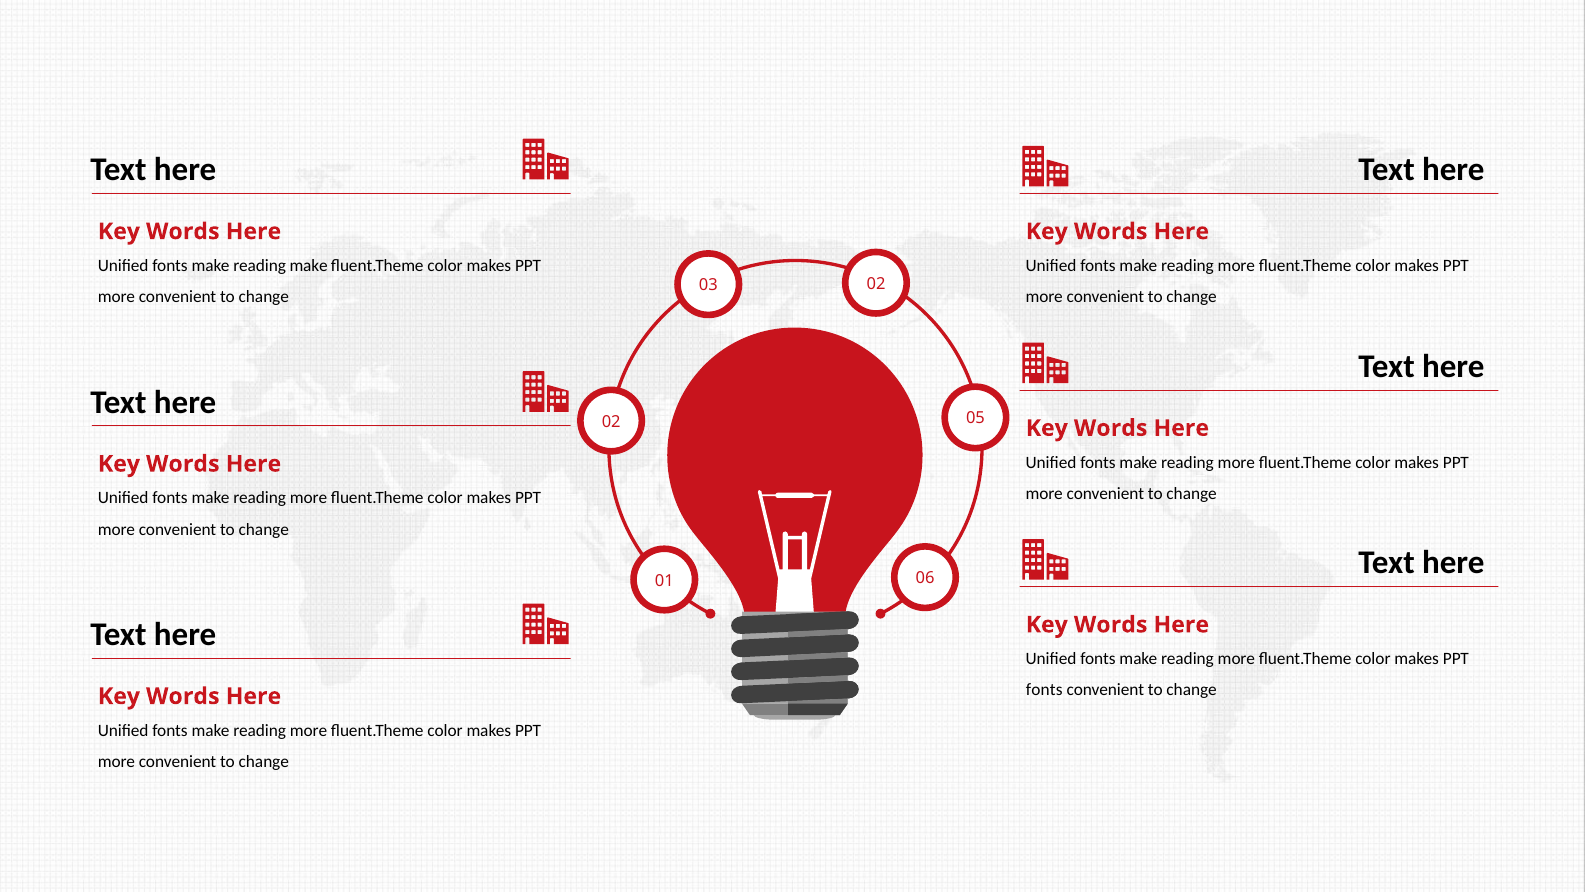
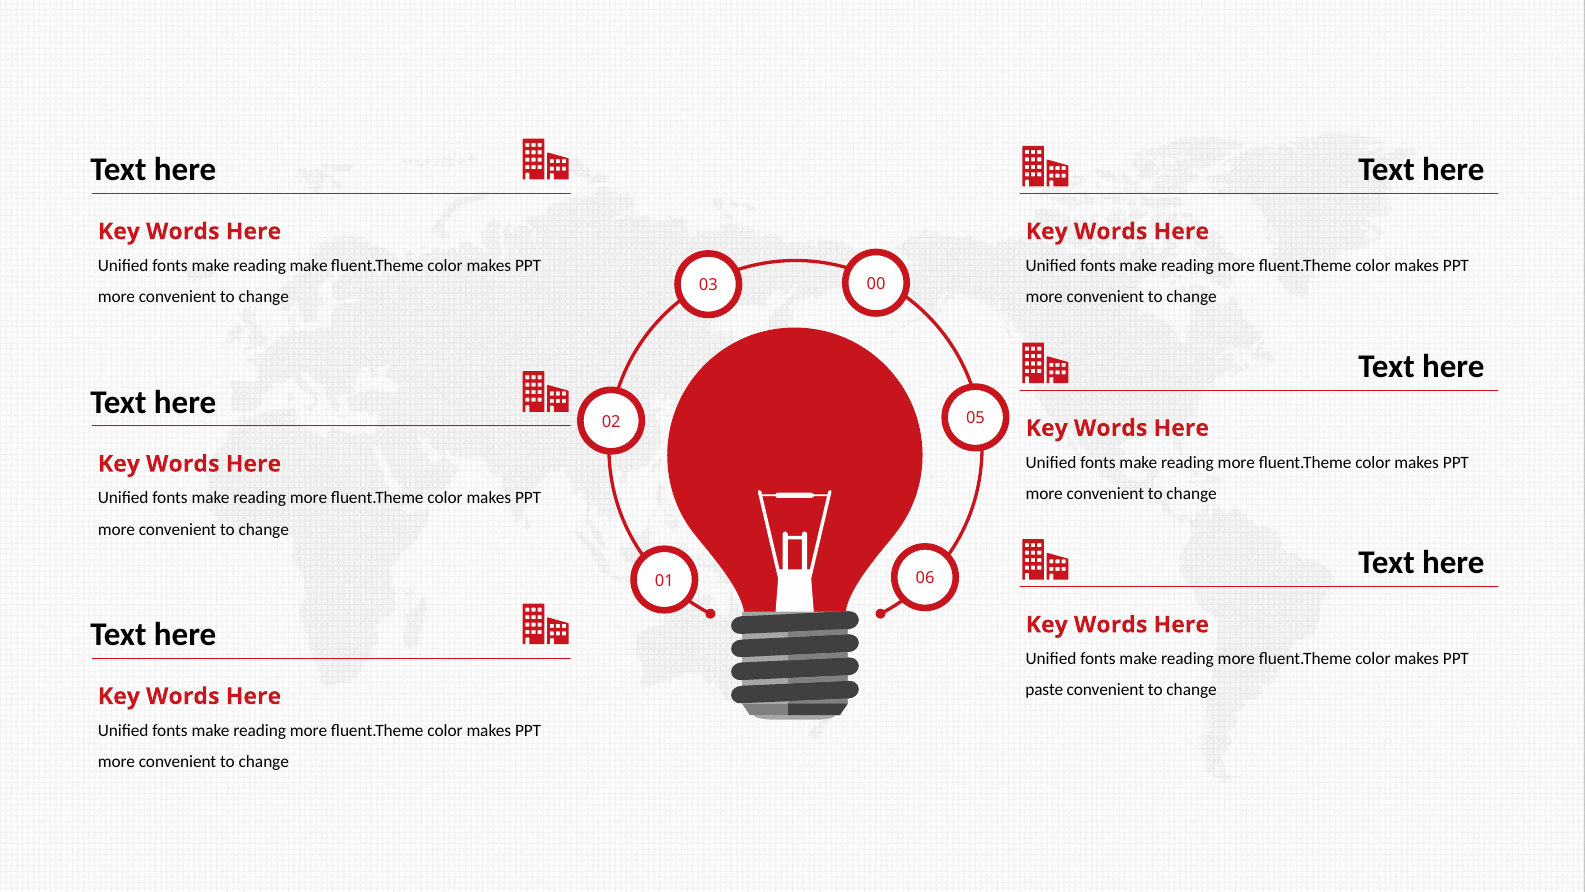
03 02: 02 -> 00
fonts at (1044, 690): fonts -> paste
